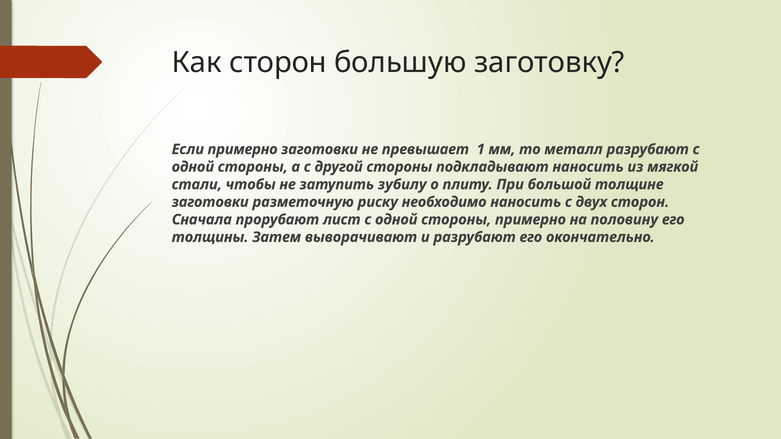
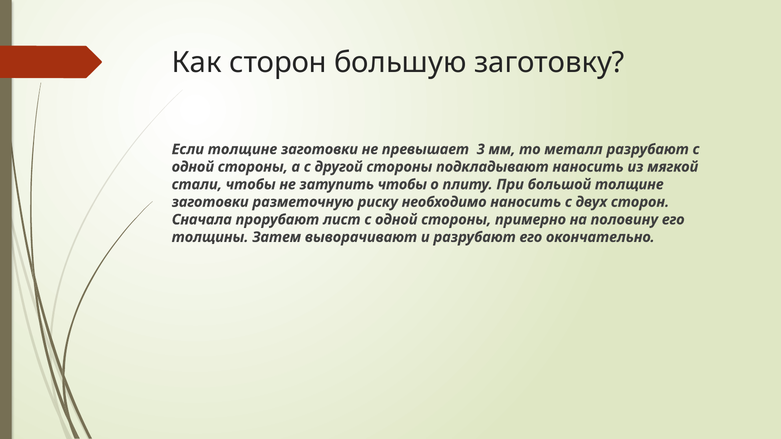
Если примерно: примерно -> толщине
1: 1 -> 3
затупить зубилу: зубилу -> чтобы
